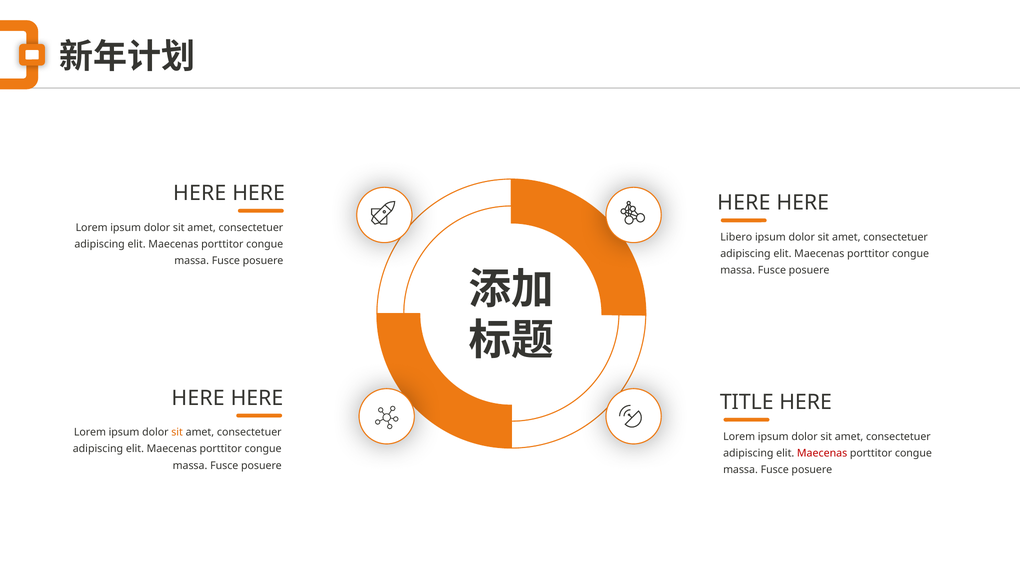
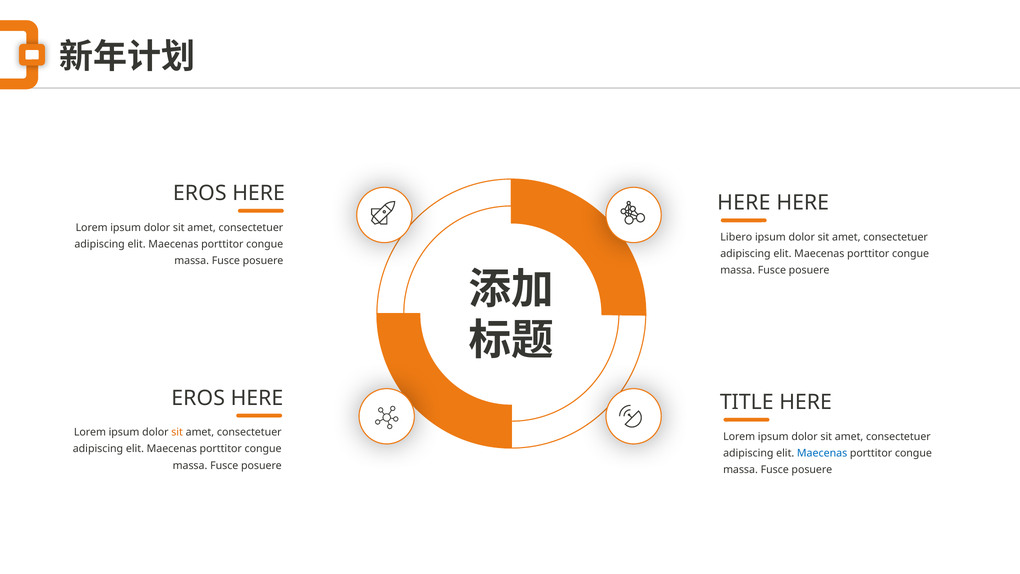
HERE at (200, 193): HERE -> EROS
HERE at (198, 398): HERE -> EROS
Maecenas at (822, 453) colour: red -> blue
